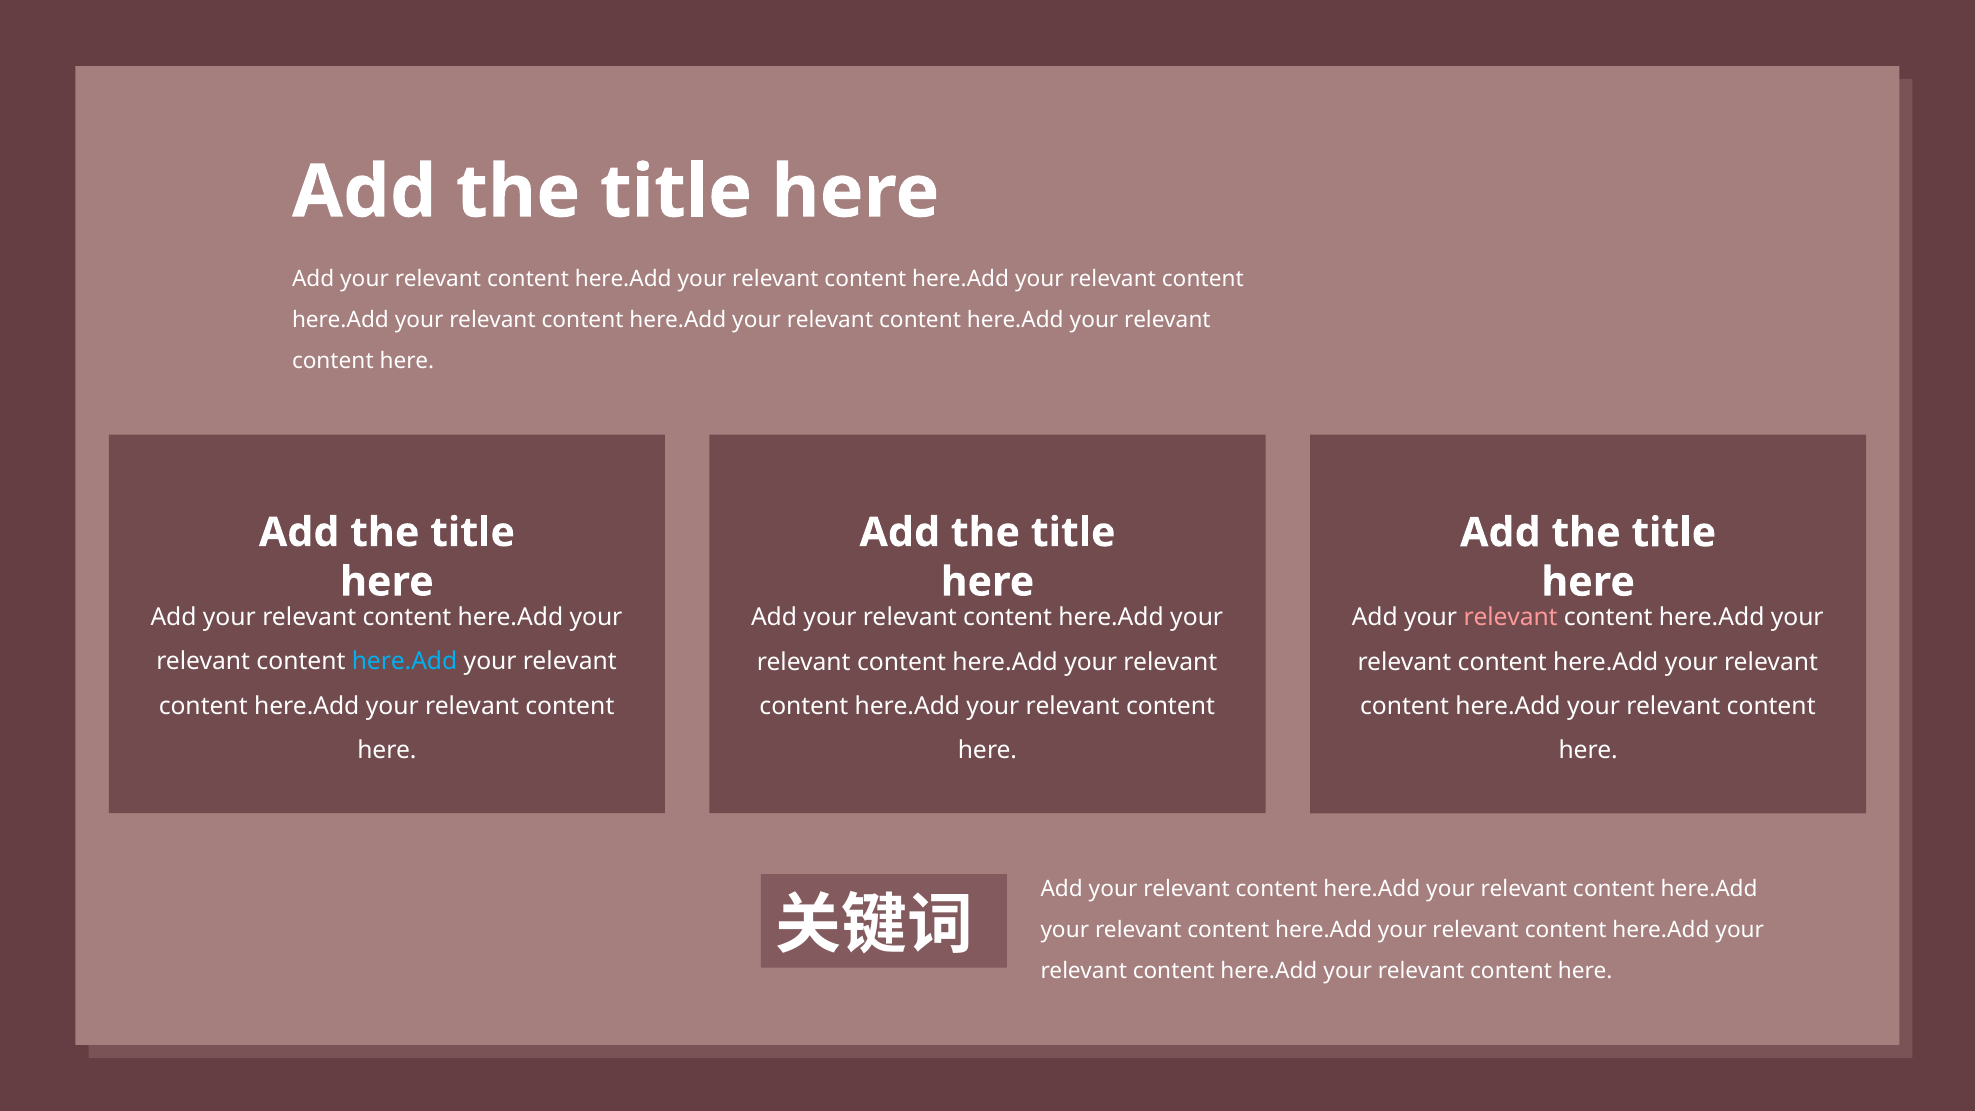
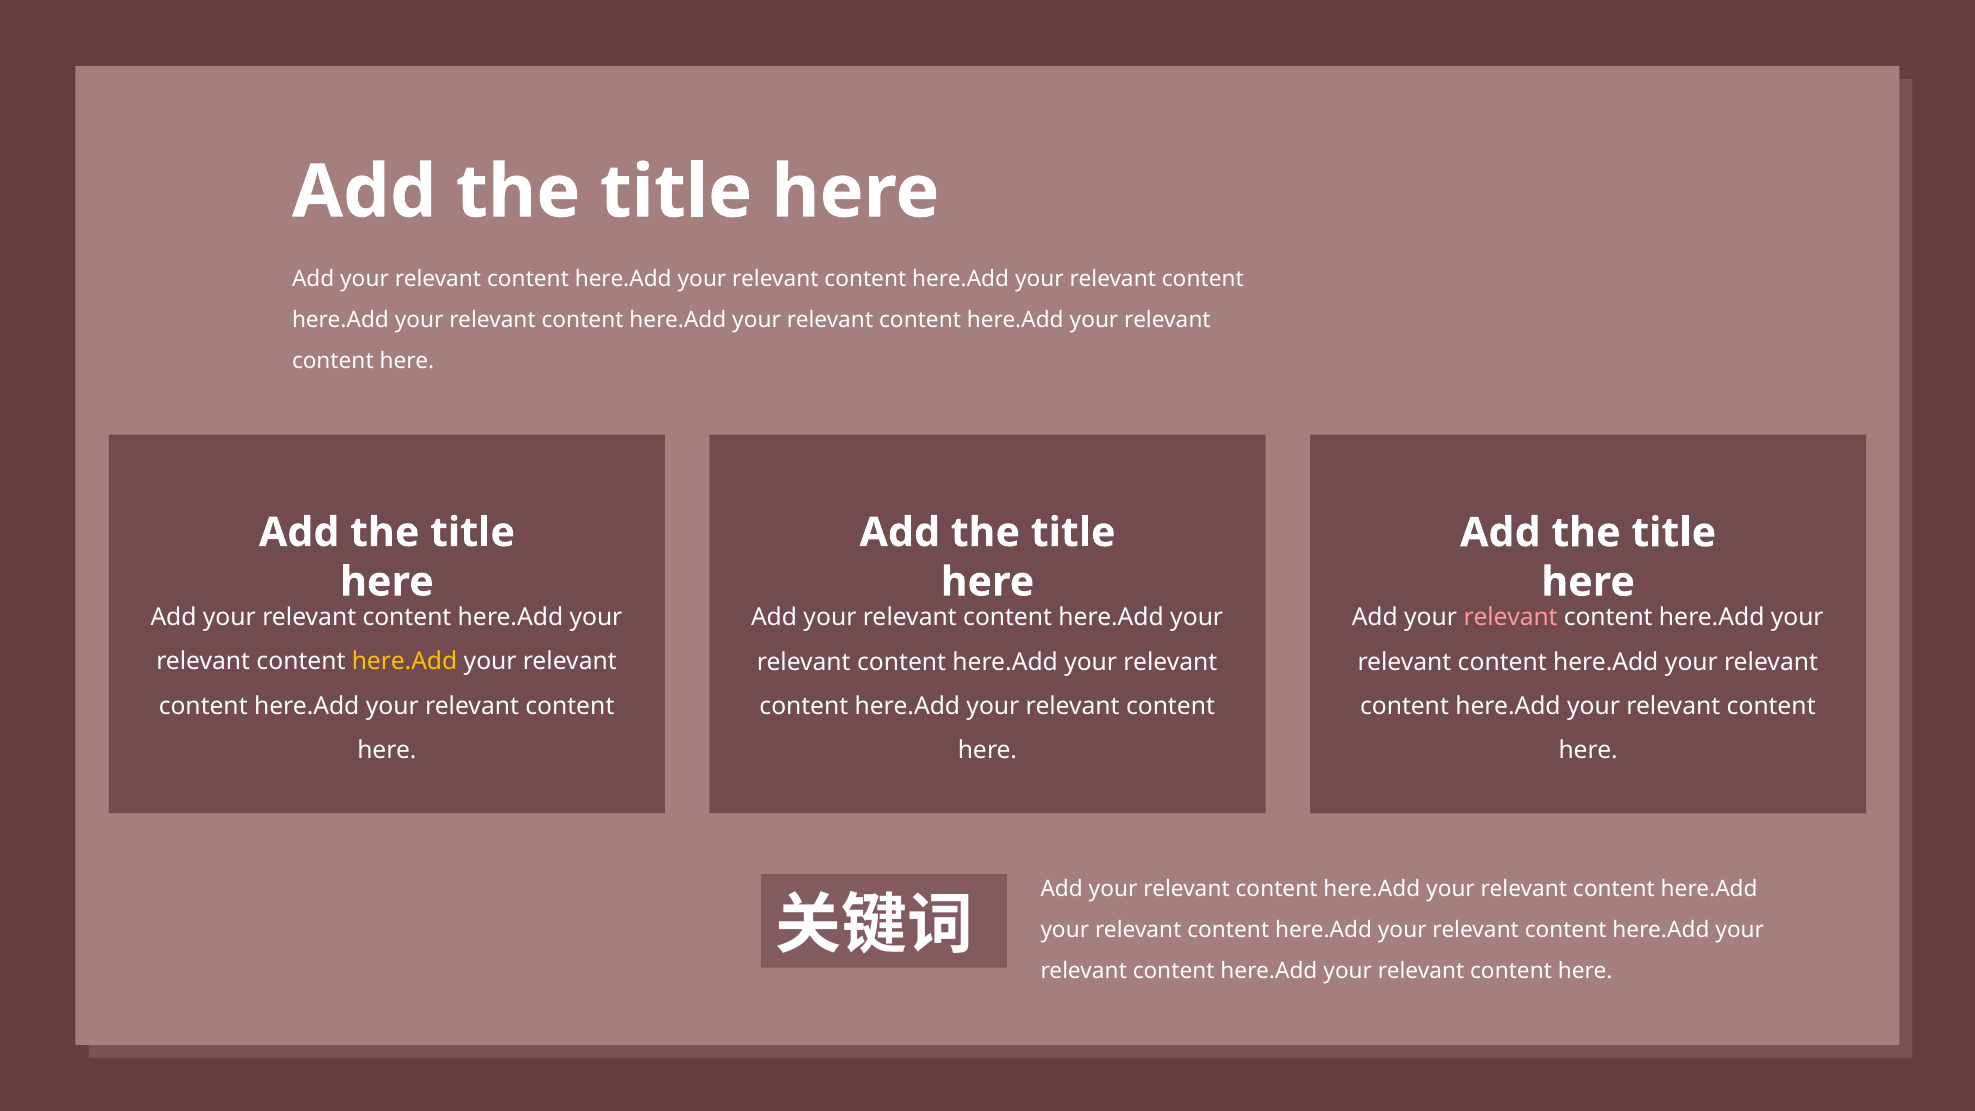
here.Add at (405, 662) colour: light blue -> yellow
